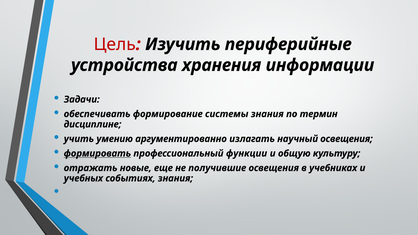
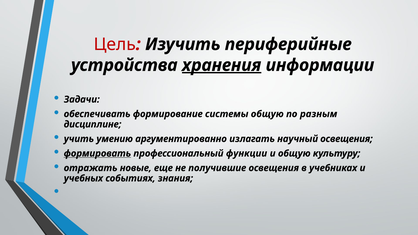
хранения underline: none -> present
системы знания: знания -> общую
термин: термин -> разным
